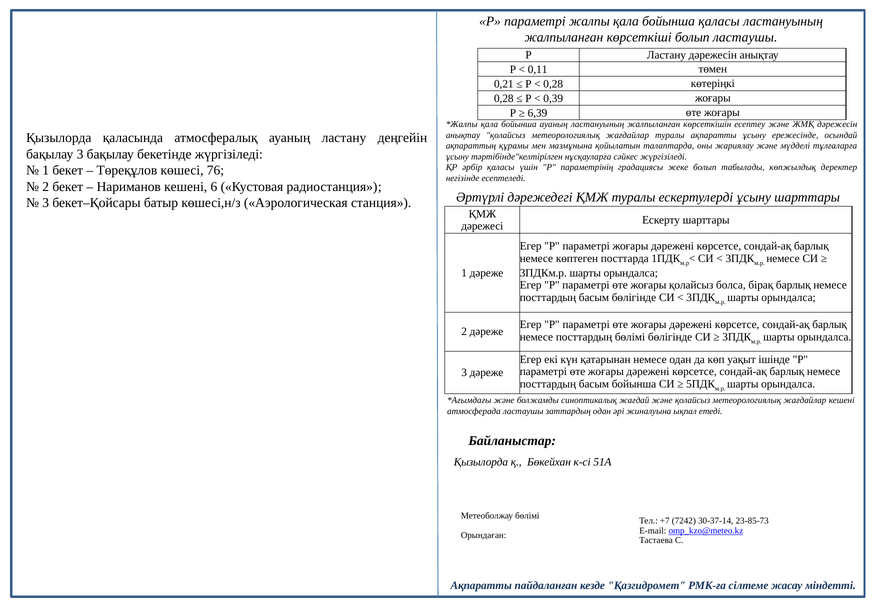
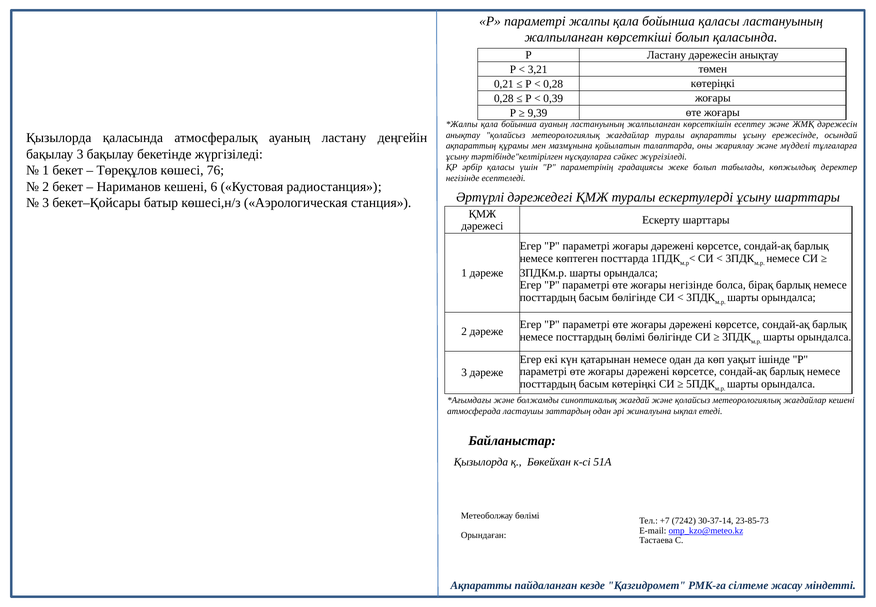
болып ластаушы: ластаушы -> қаласында
0,11: 0,11 -> 3,21
6,39: 6,39 -> 9,39
жоғары қолайсыз: қолайсыз -> негізінде
басым бойынша: бойынша -> көтеріңкі
